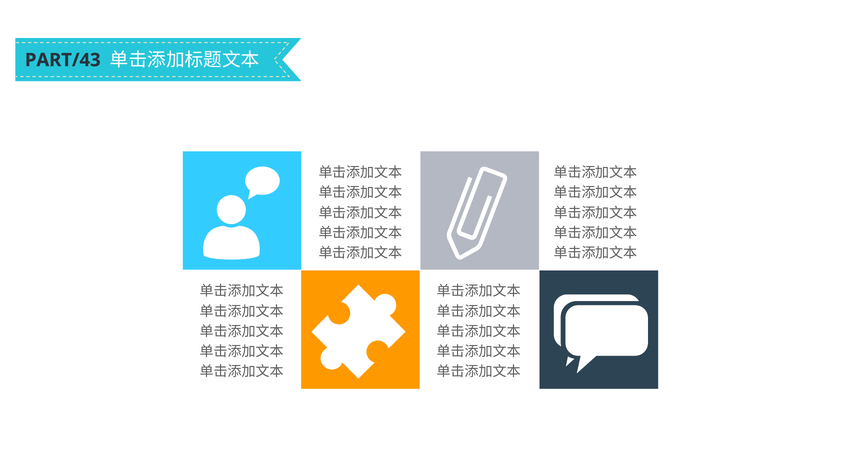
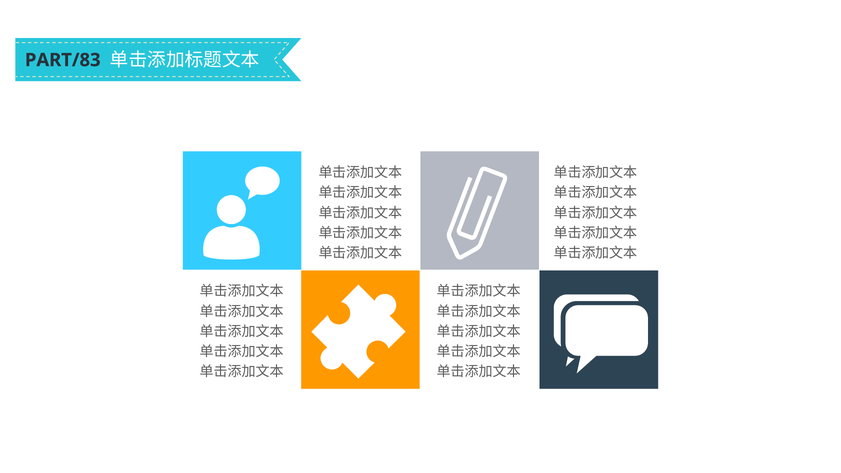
PART/43: PART/43 -> PART/83
